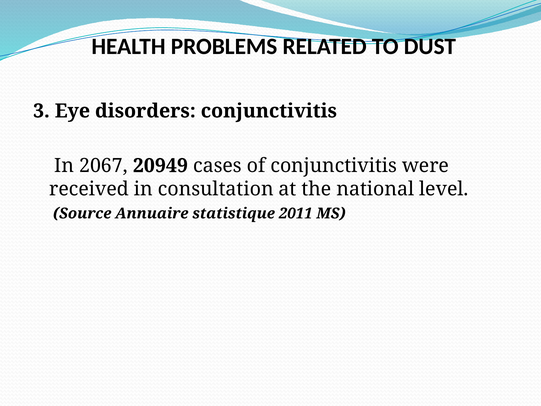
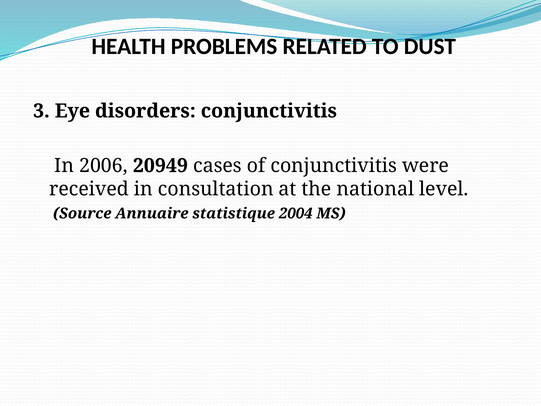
2067: 2067 -> 2006
2011: 2011 -> 2004
